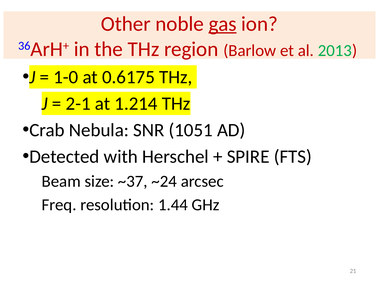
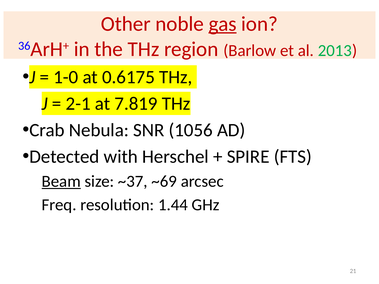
1.214: 1.214 -> 7.819
1051: 1051 -> 1056
Beam underline: none -> present
~24: ~24 -> ~69
